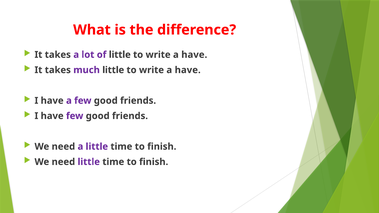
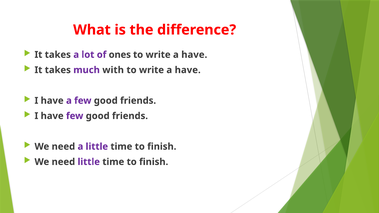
of little: little -> ones
much little: little -> with
